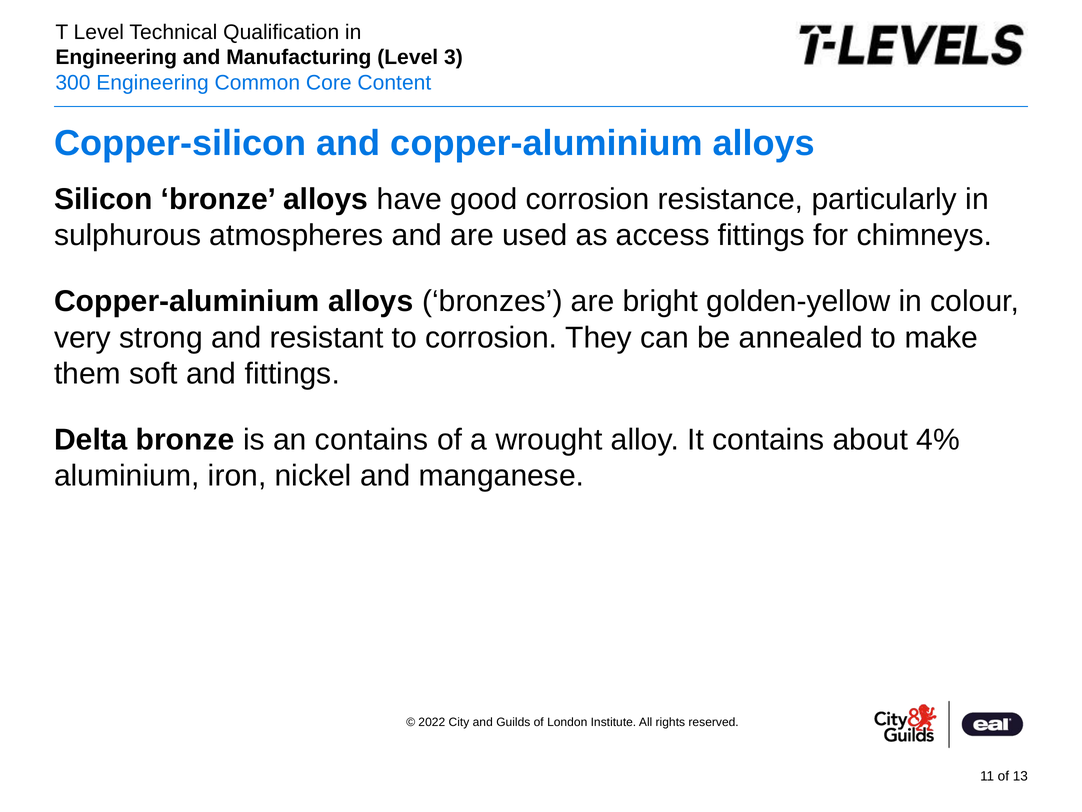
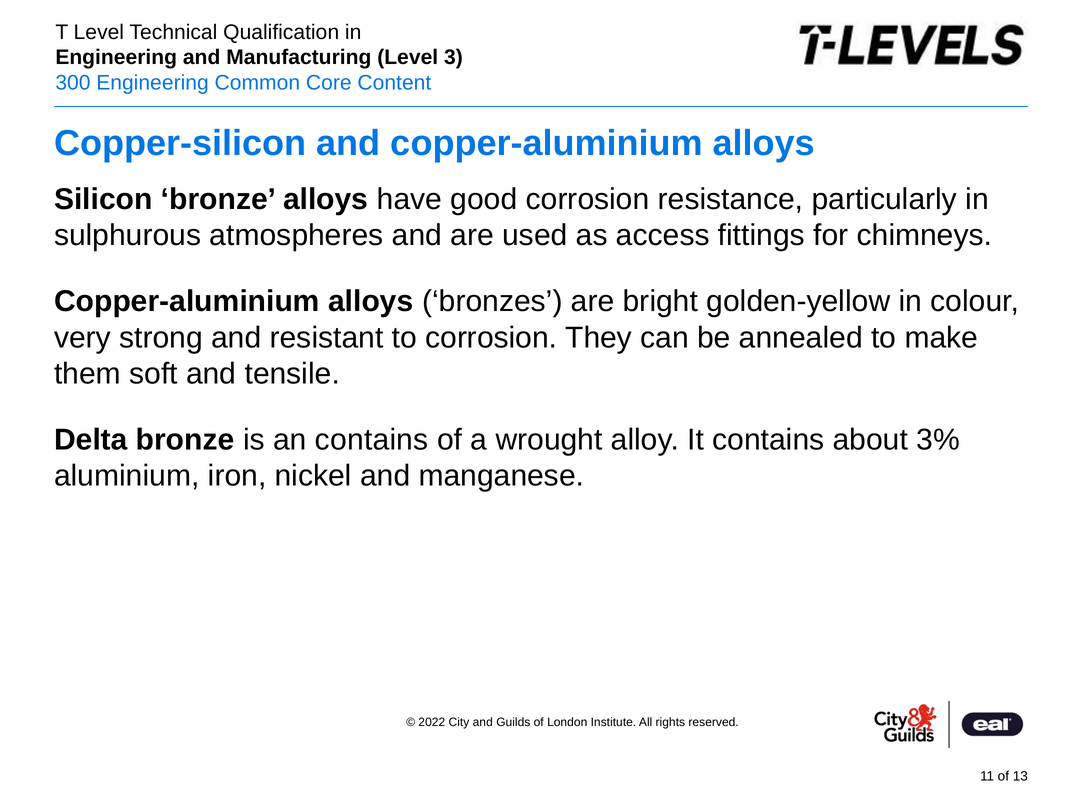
and fittings: fittings -> tensile
4%: 4% -> 3%
